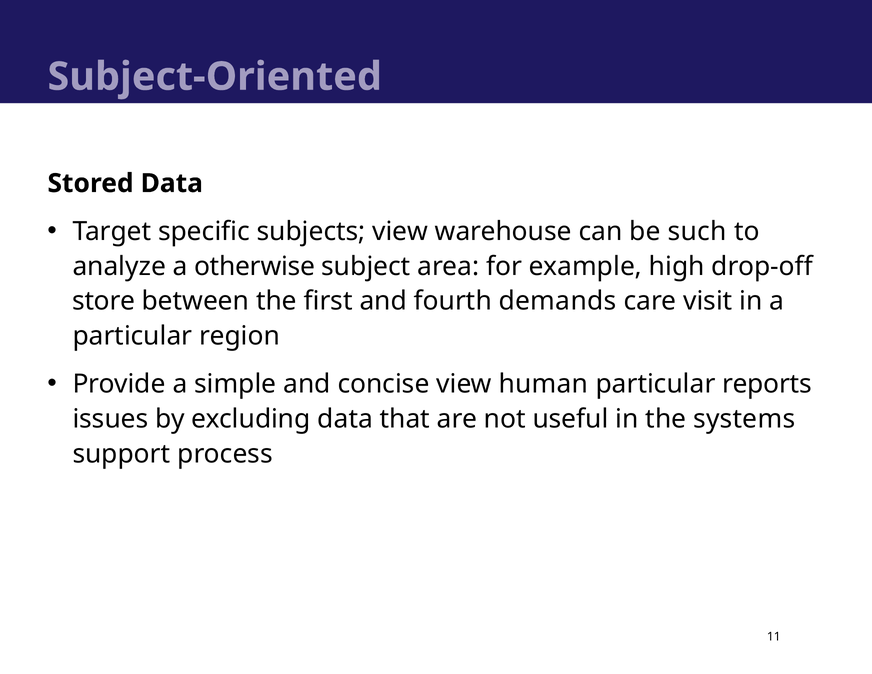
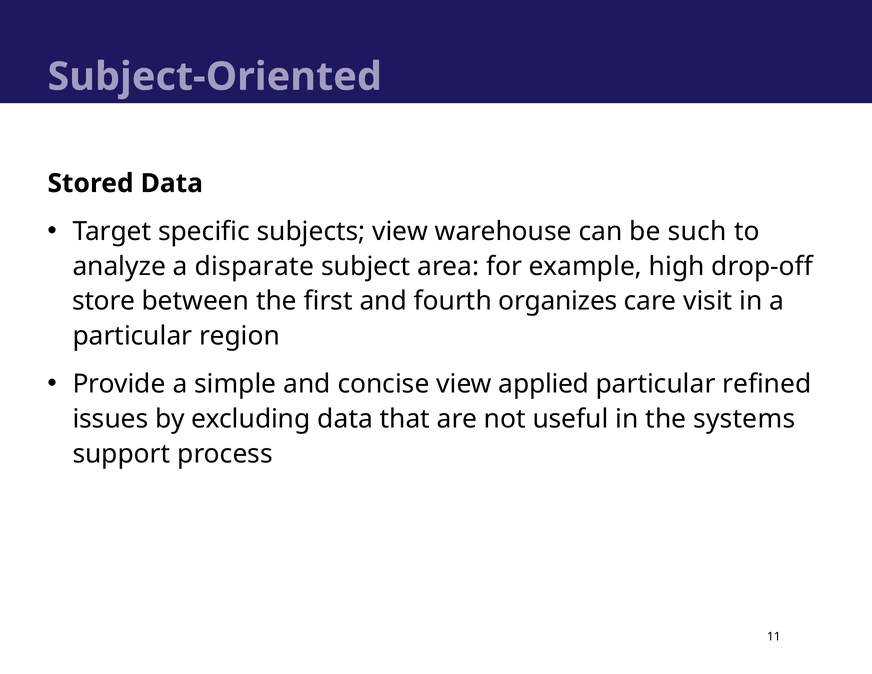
otherwise: otherwise -> disparate
demands: demands -> organizes
human: human -> applied
reports: reports -> refined
